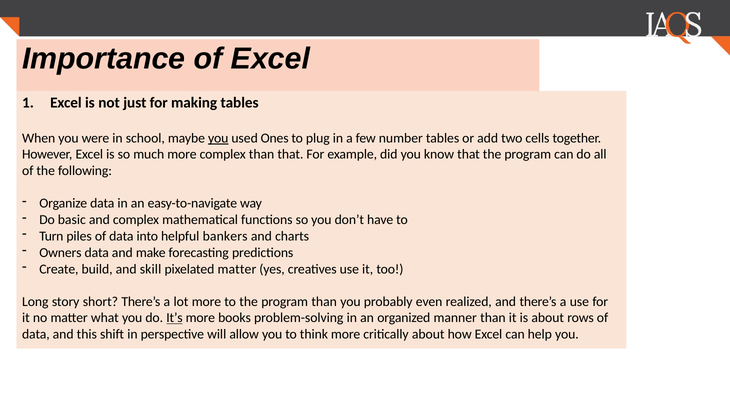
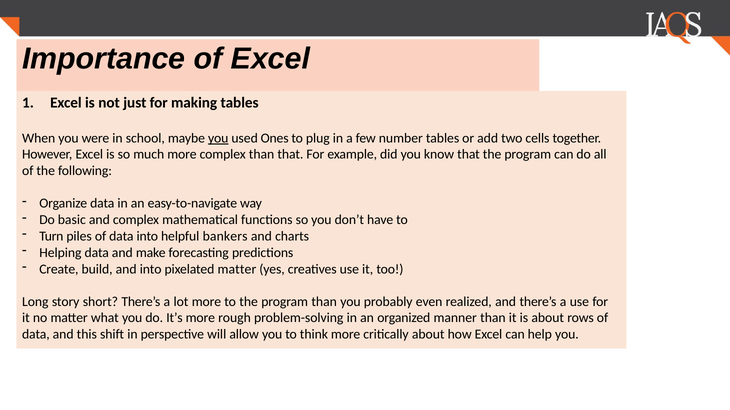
Owners: Owners -> Helping
and skill: skill -> into
It’s underline: present -> none
books: books -> rough
